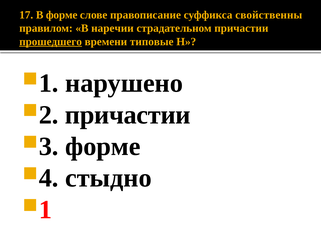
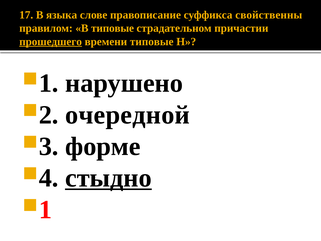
В форме: форме -> языка
В наречии: наречии -> типовые
причастии at (128, 115): причастии -> очередной
стыдно underline: none -> present
